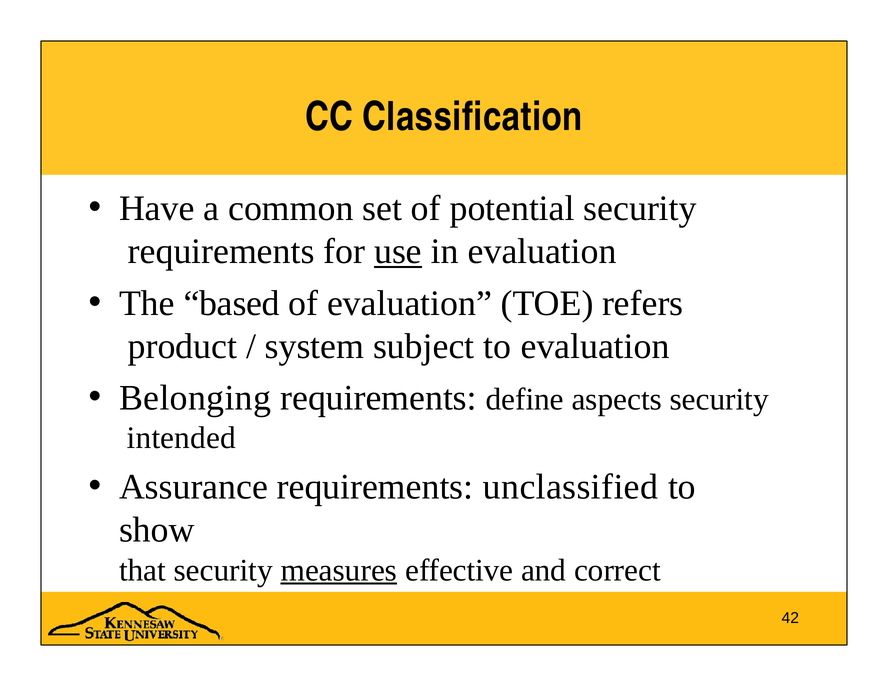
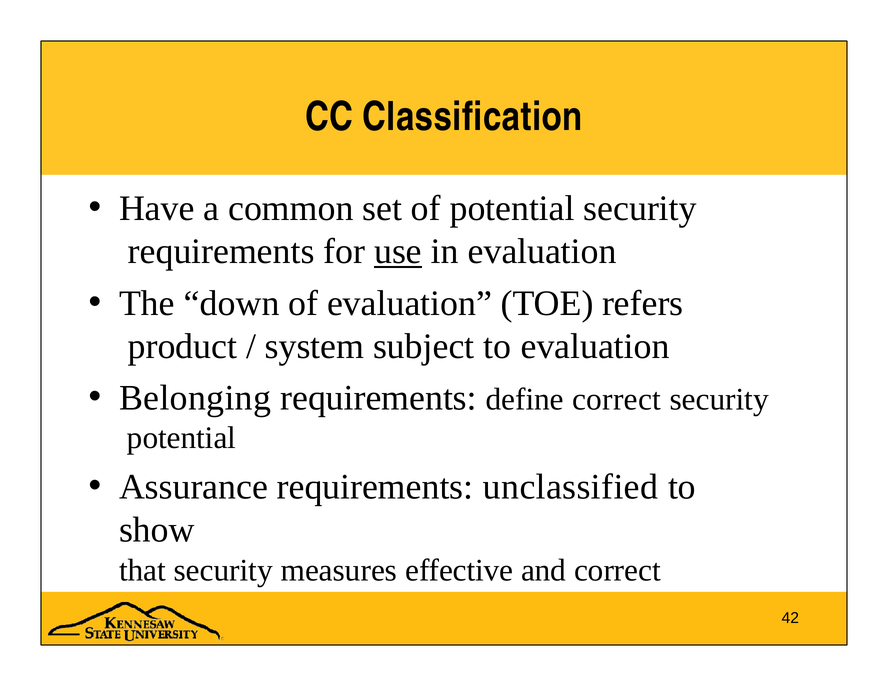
based: based -> down
define aspects: aspects -> correct
intended at (181, 438): intended -> potential
measures underline: present -> none
